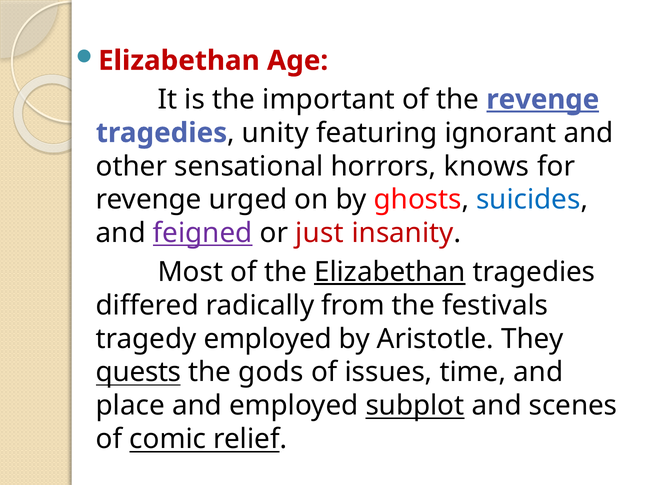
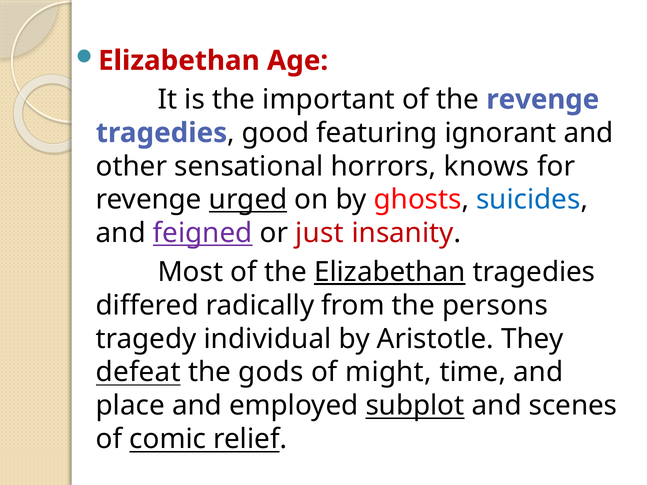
revenge at (543, 100) underline: present -> none
unity: unity -> good
urged underline: none -> present
festivals: festivals -> persons
tragedy employed: employed -> individual
quests: quests -> defeat
issues: issues -> might
